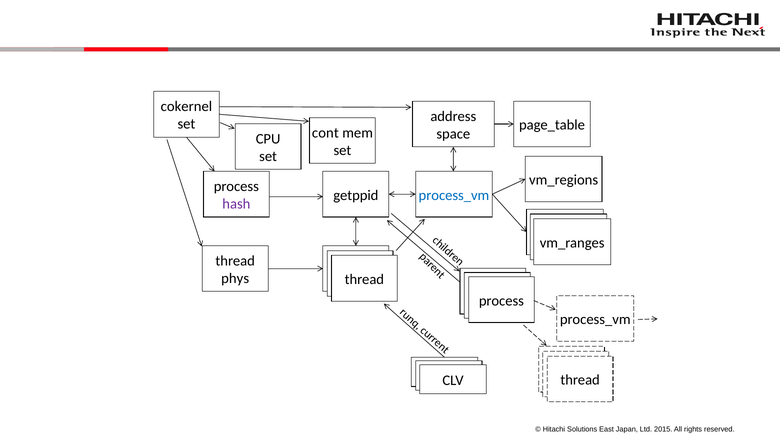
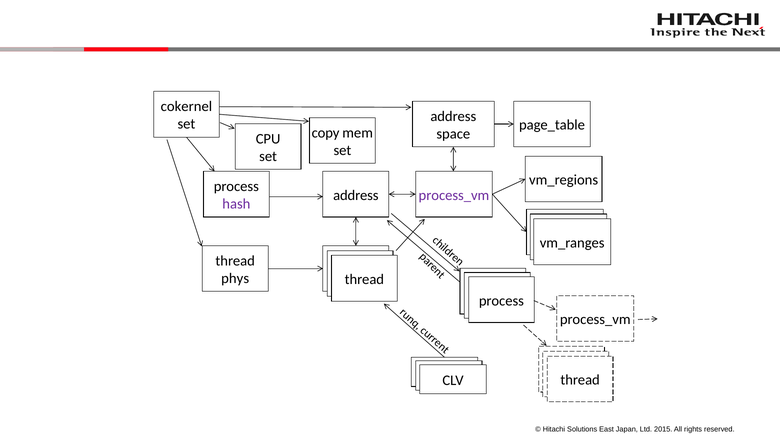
cont: cont -> copy
getppid at (356, 195): getppid -> address
process_vm at (454, 195) colour: blue -> purple
